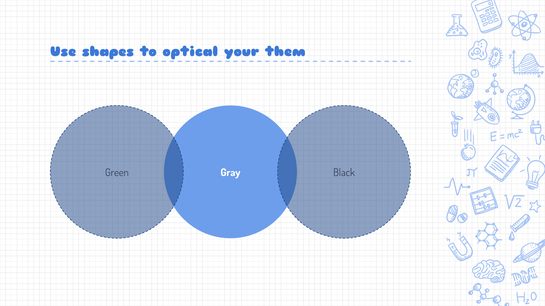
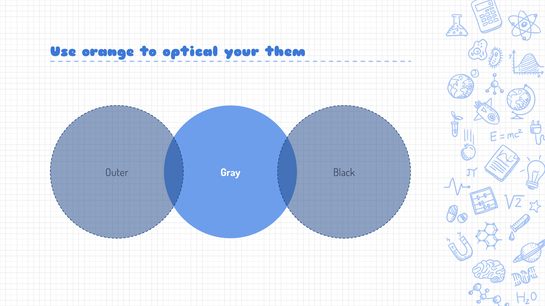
shapes: shapes -> orange
Green: Green -> Outer
